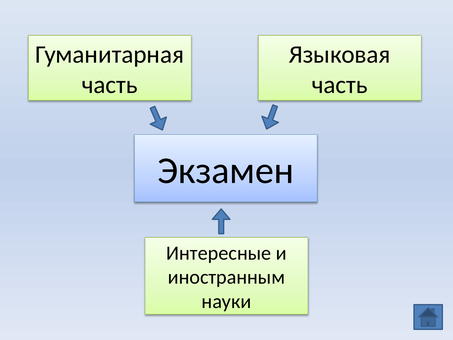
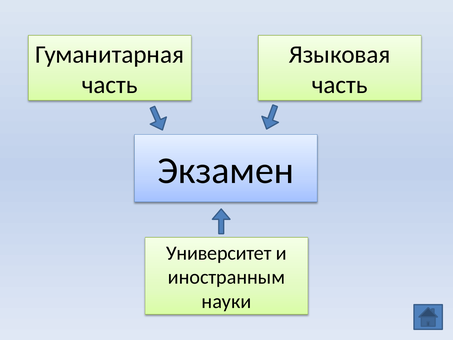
Интересные: Интересные -> Университет
